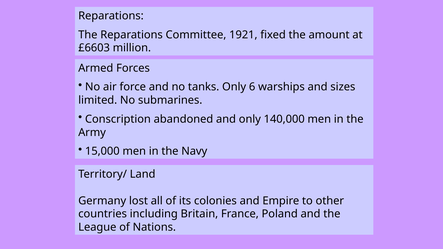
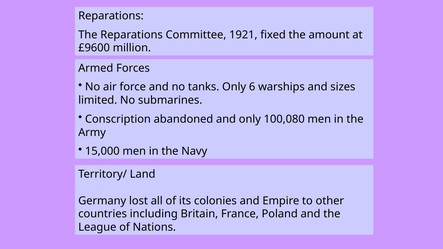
£6603: £6603 -> £9600
140,000: 140,000 -> 100,080
